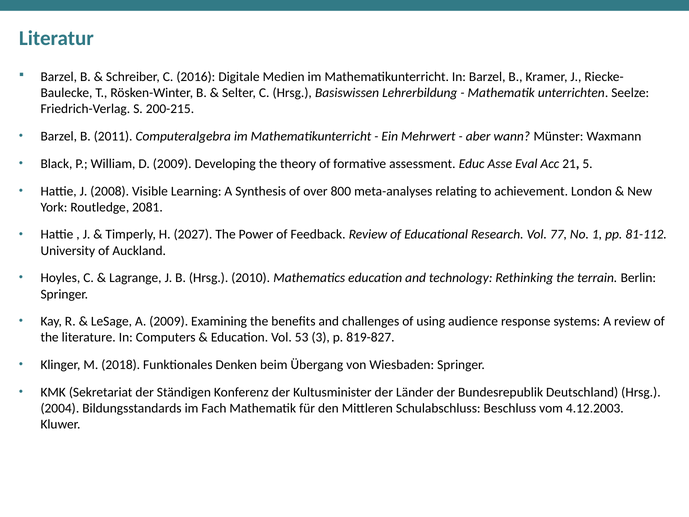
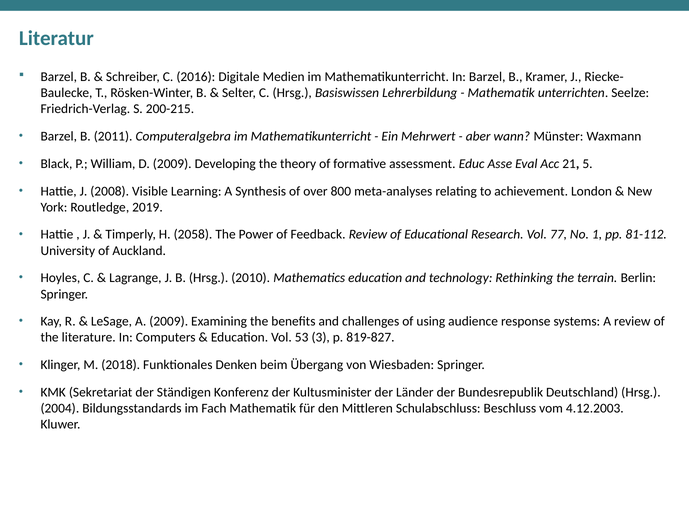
2081: 2081 -> 2019
2027: 2027 -> 2058
